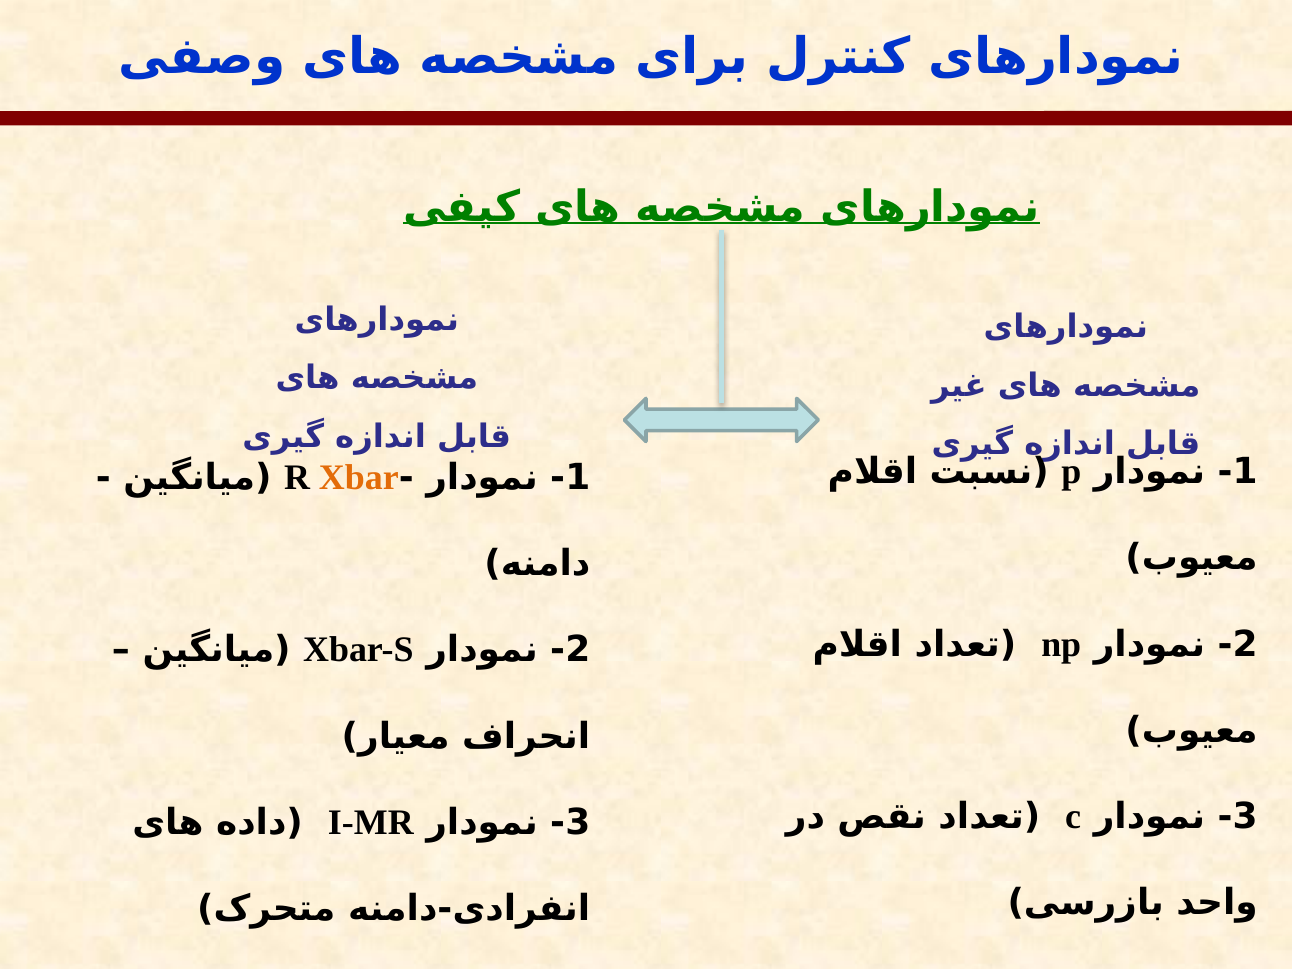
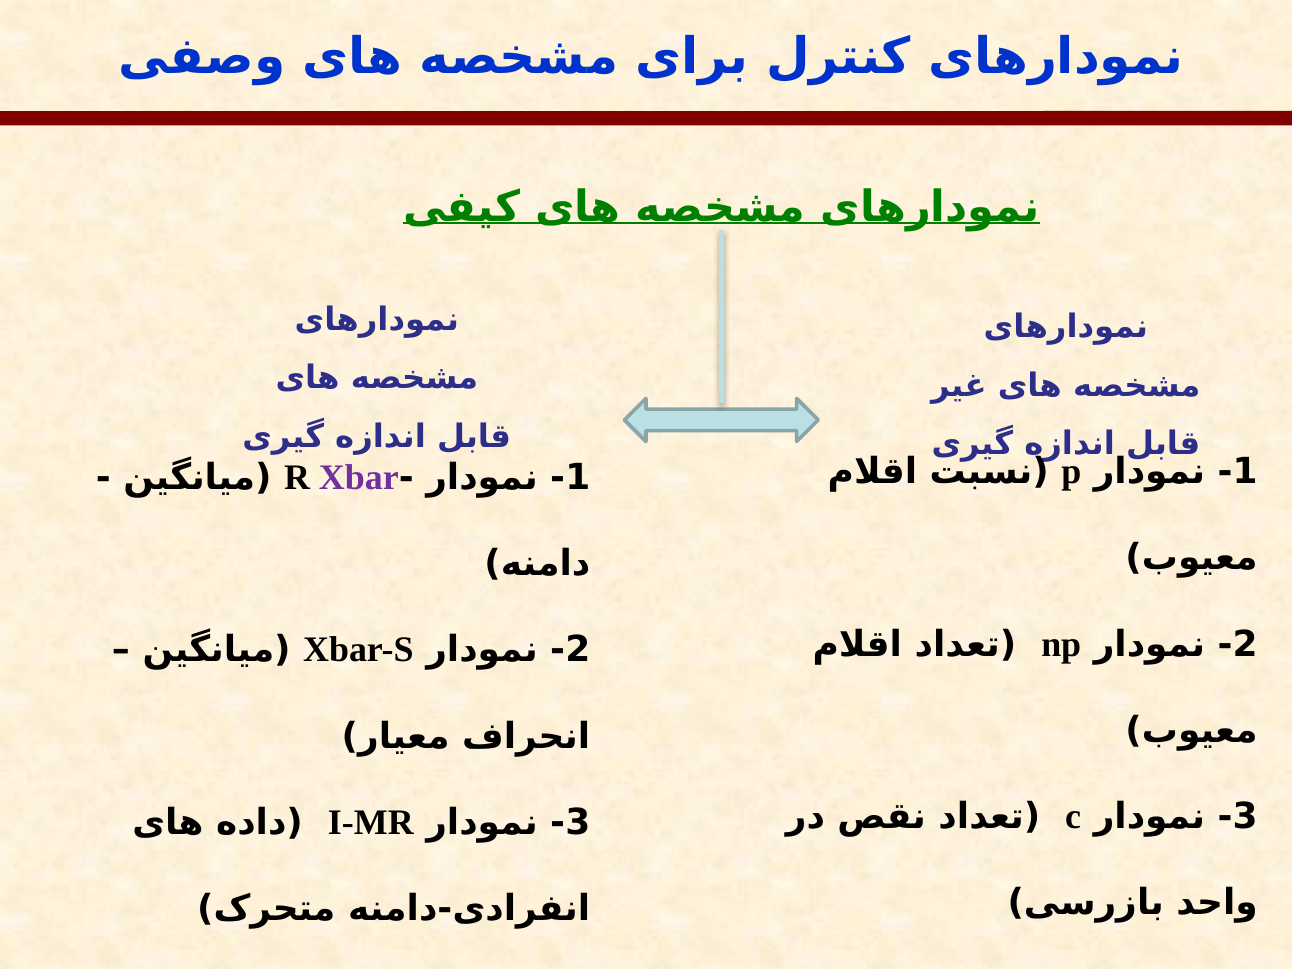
Xbar colour: orange -> purple
